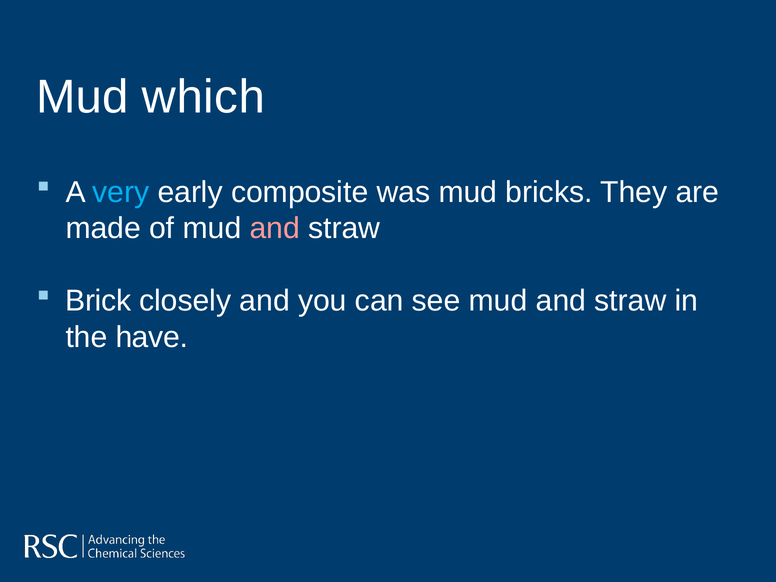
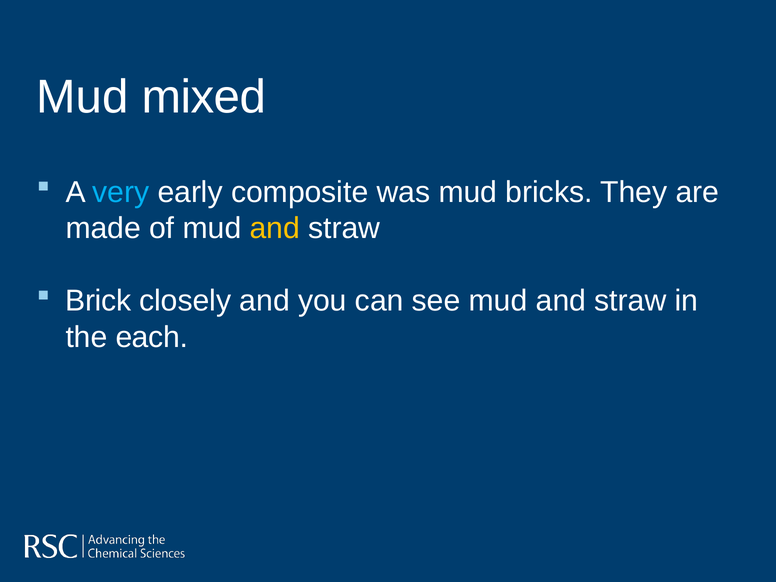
which: which -> mixed
and at (275, 228) colour: pink -> yellow
have: have -> each
